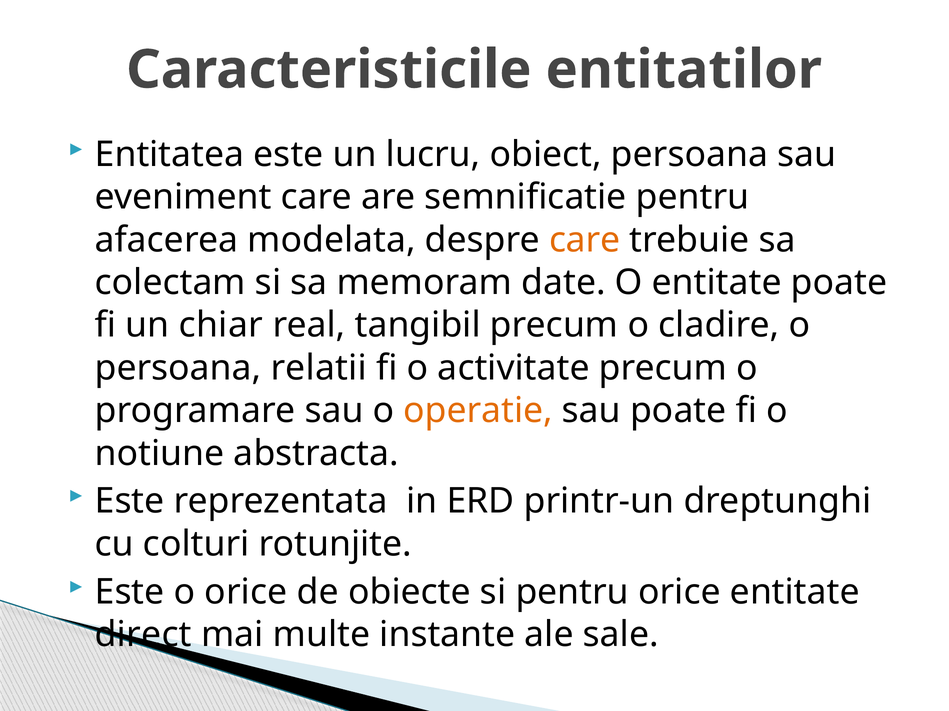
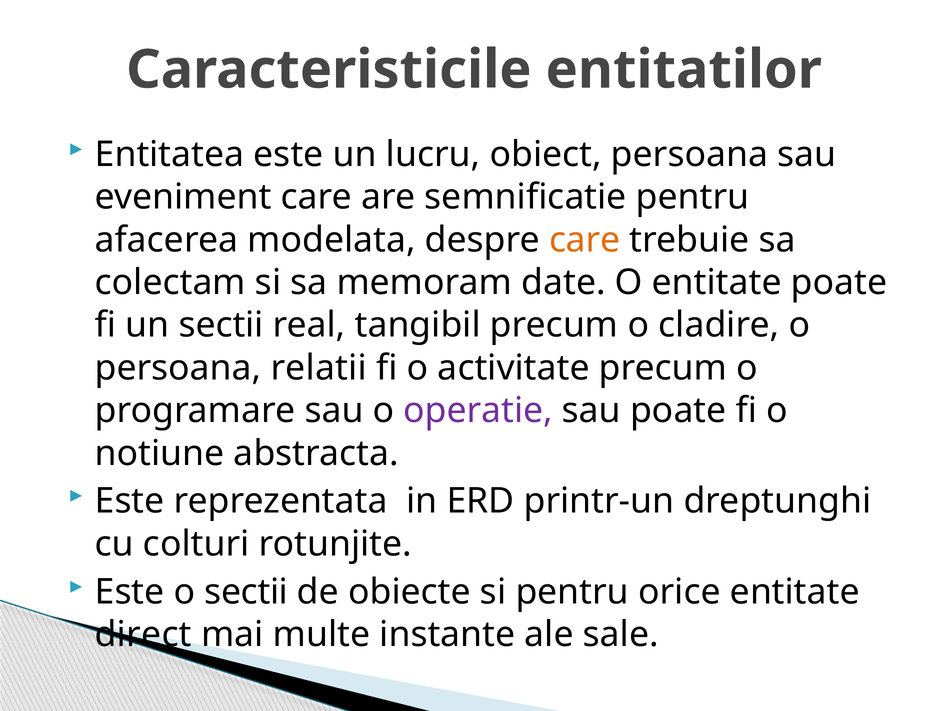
un chiar: chiar -> sectii
operatie colour: orange -> purple
o orice: orice -> sectii
